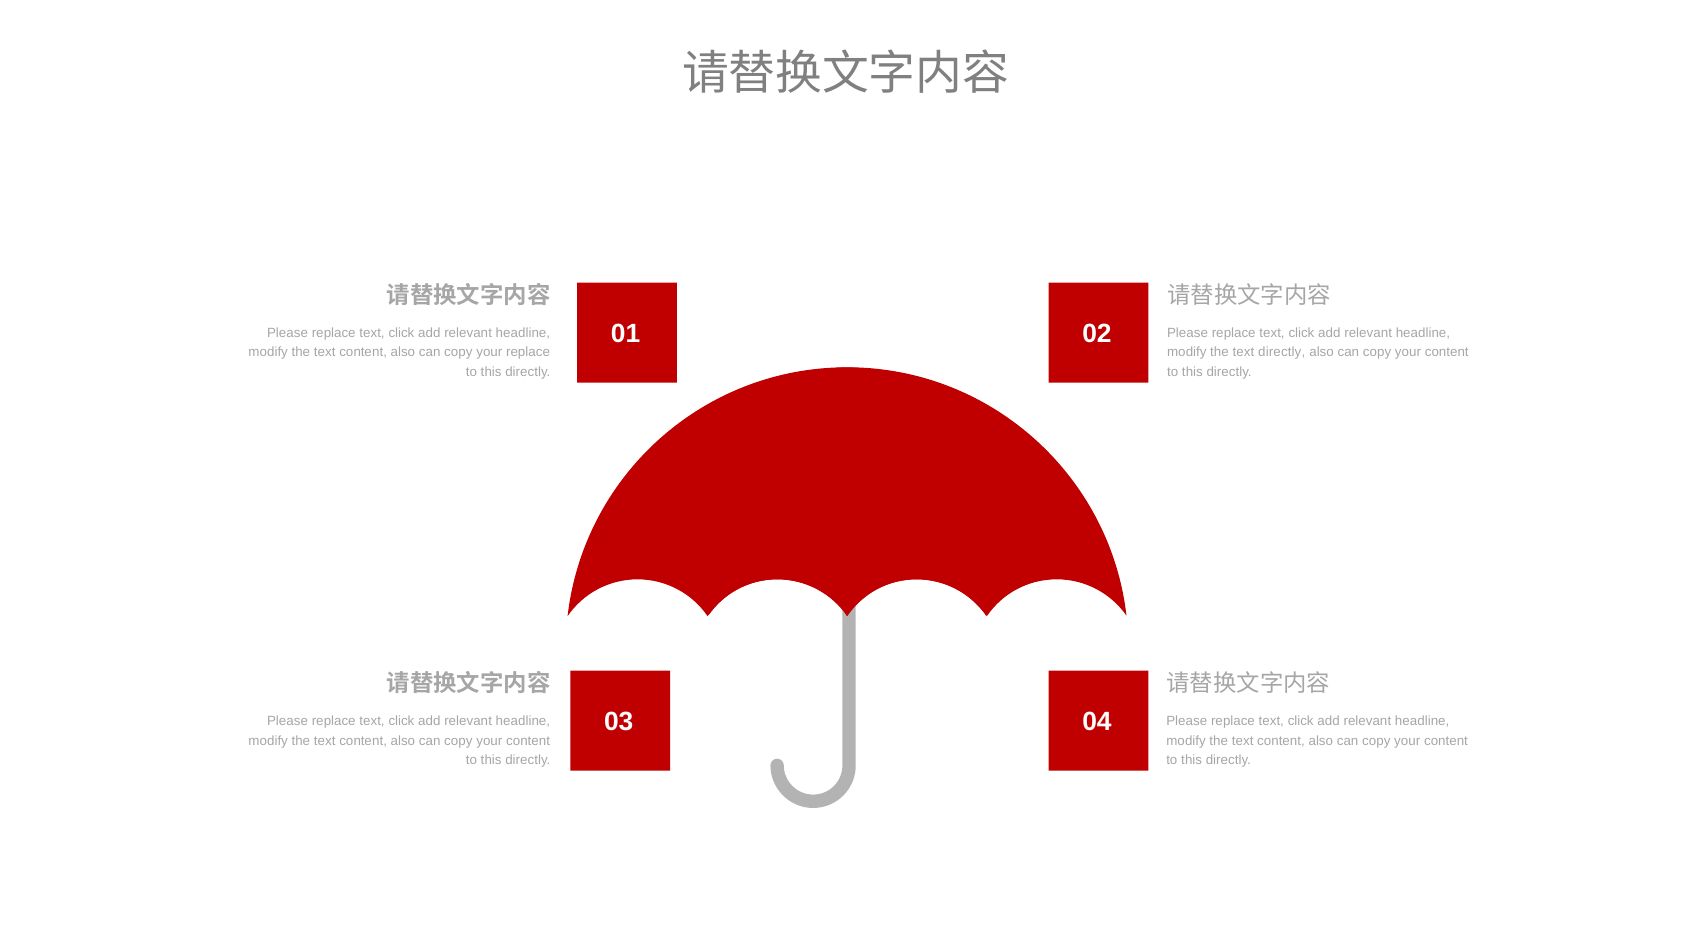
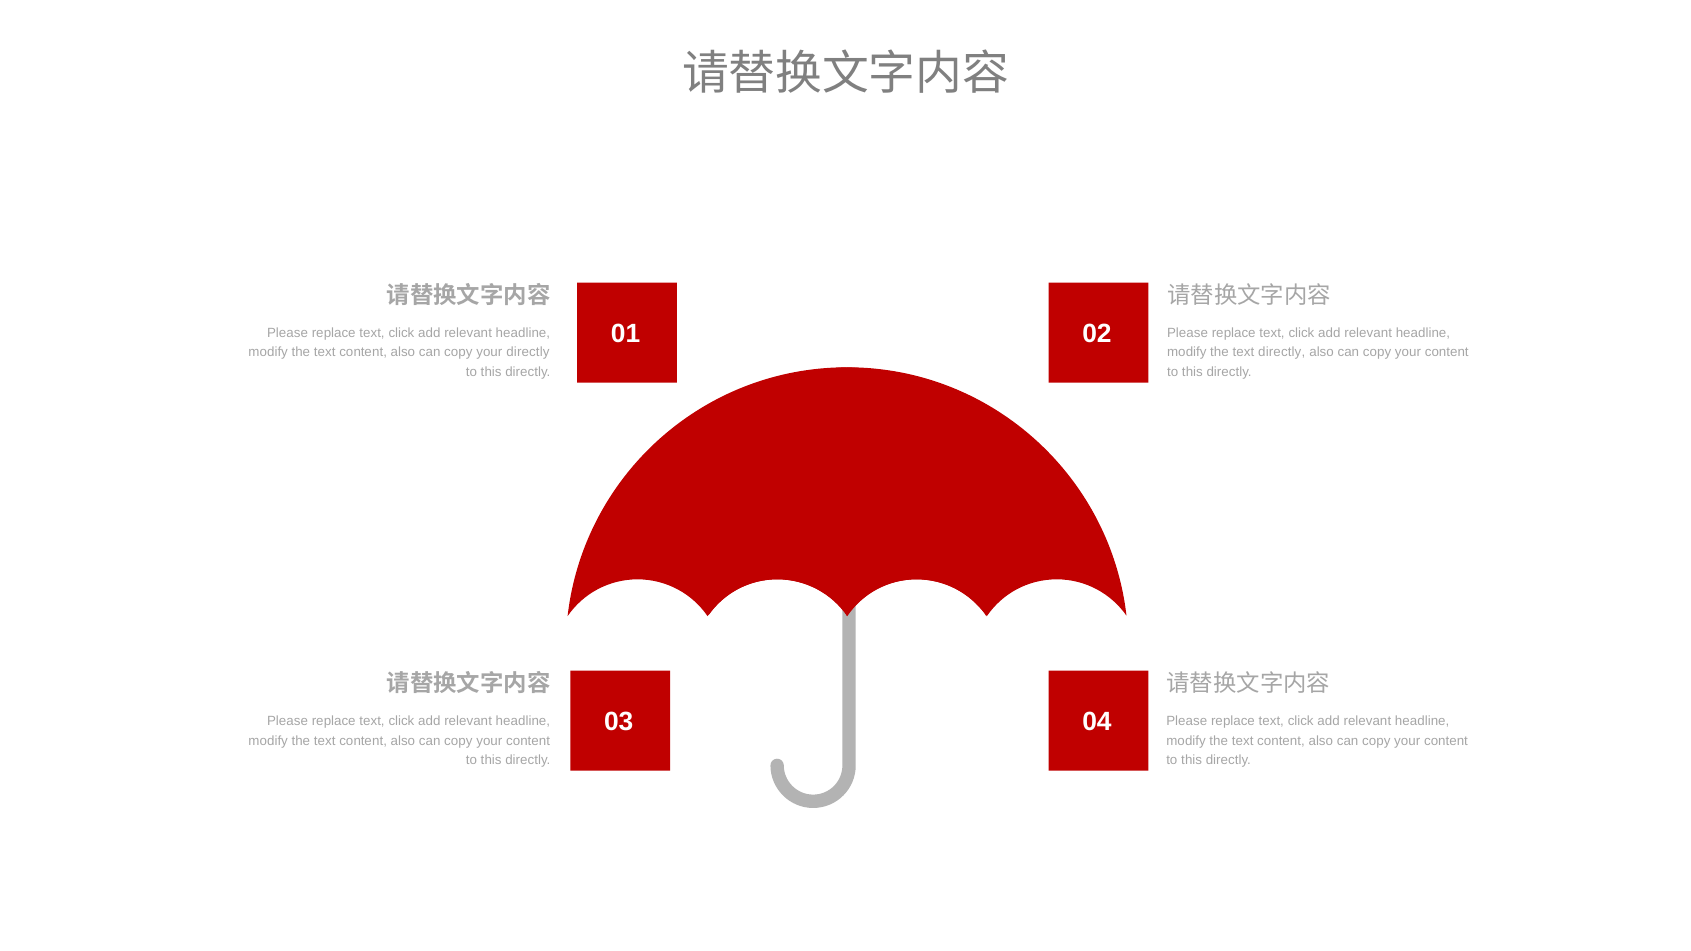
your replace: replace -> directly
